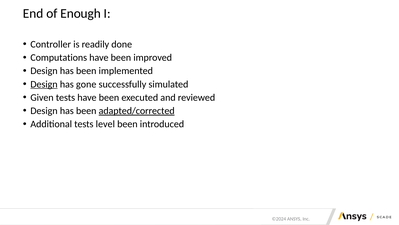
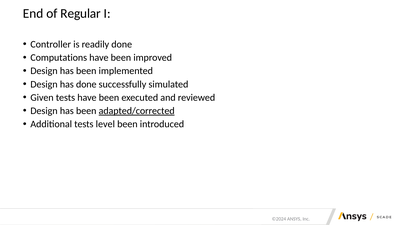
Enough: Enough -> Regular
Design at (44, 84) underline: present -> none
has gone: gone -> done
